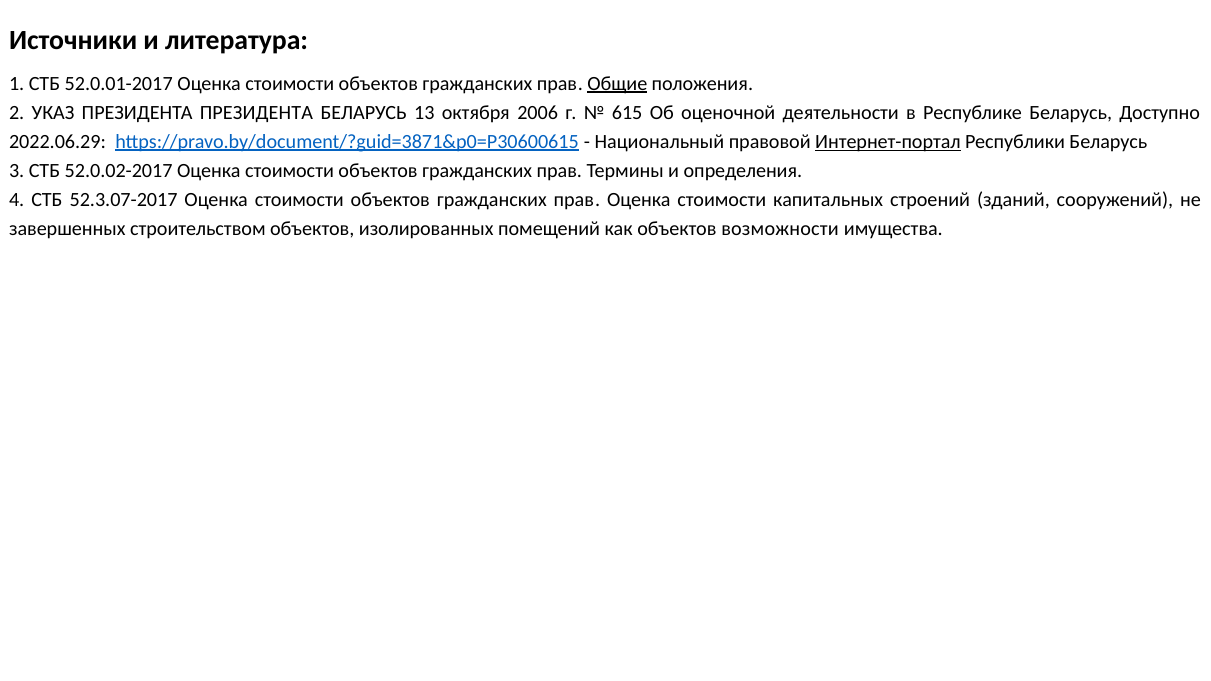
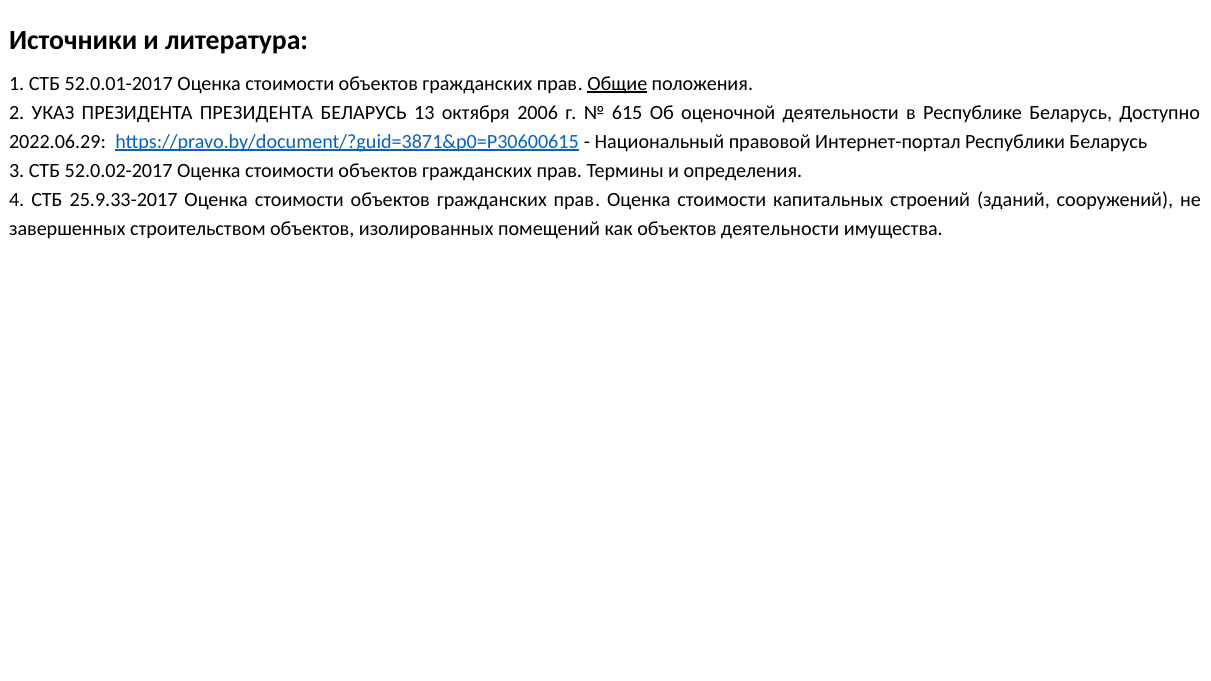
Интернет-портал underline: present -> none
52.3.07-2017: 52.3.07-2017 -> 25.9.33-2017
объектов возможности: возможности -> деятельности
